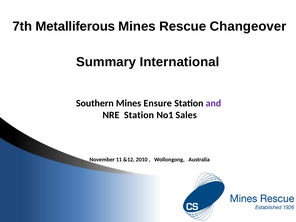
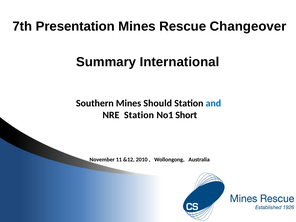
Metalliferous: Metalliferous -> Presentation
Ensure: Ensure -> Should
and colour: purple -> blue
Sales: Sales -> Short
